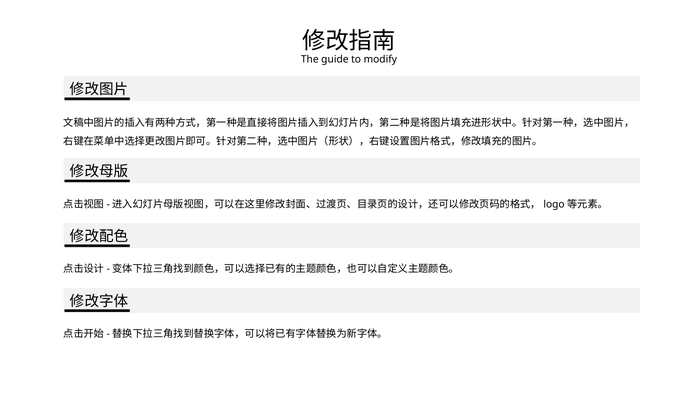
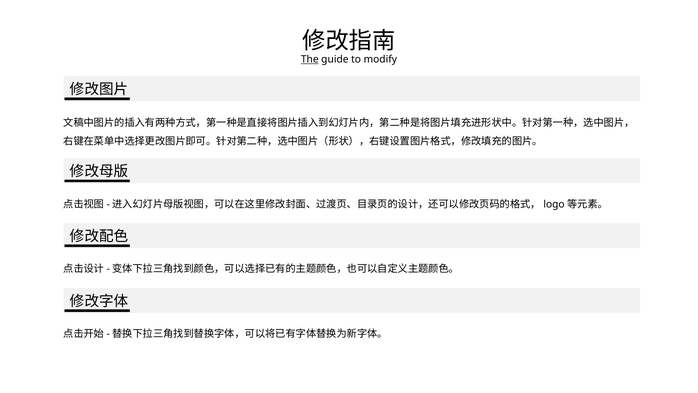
The underline: none -> present
